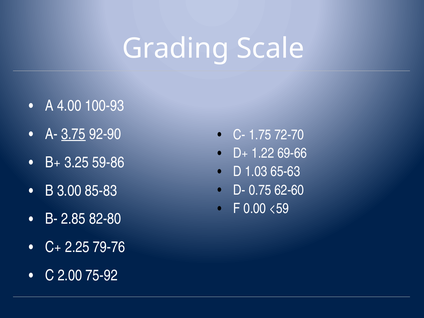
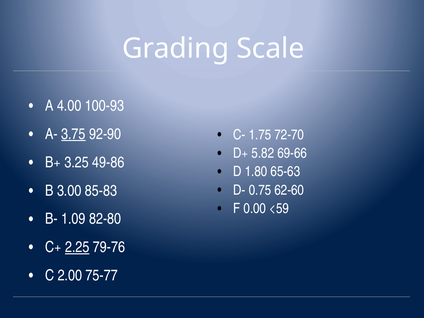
1.22: 1.22 -> 5.82
59-86: 59-86 -> 49-86
1.03: 1.03 -> 1.80
2.85: 2.85 -> 1.09
2.25 underline: none -> present
75-92: 75-92 -> 75-77
